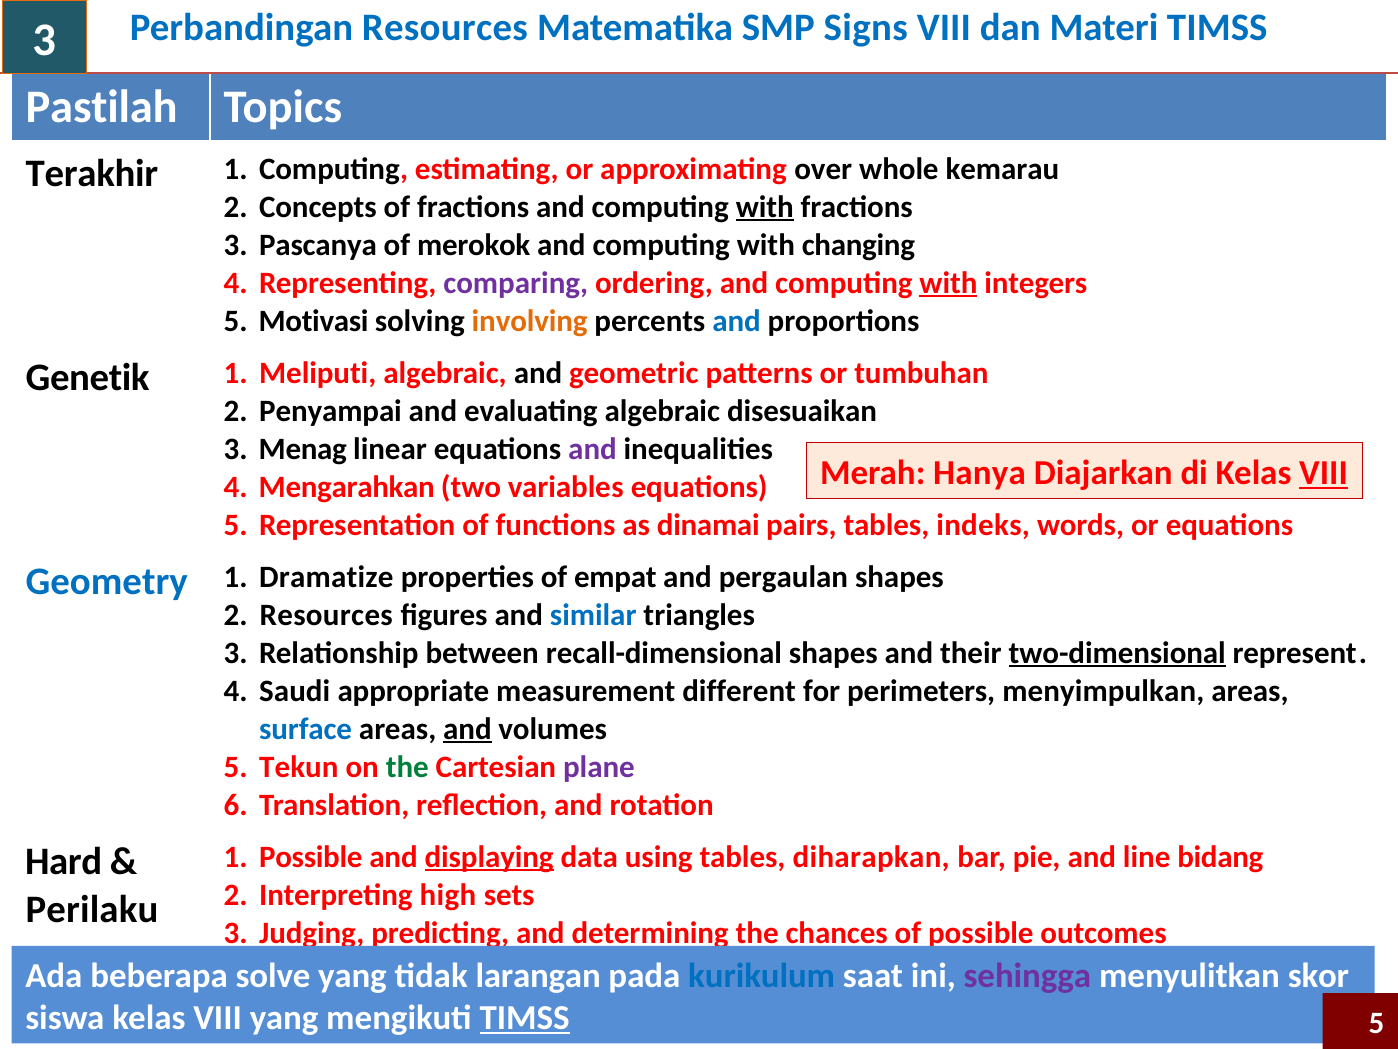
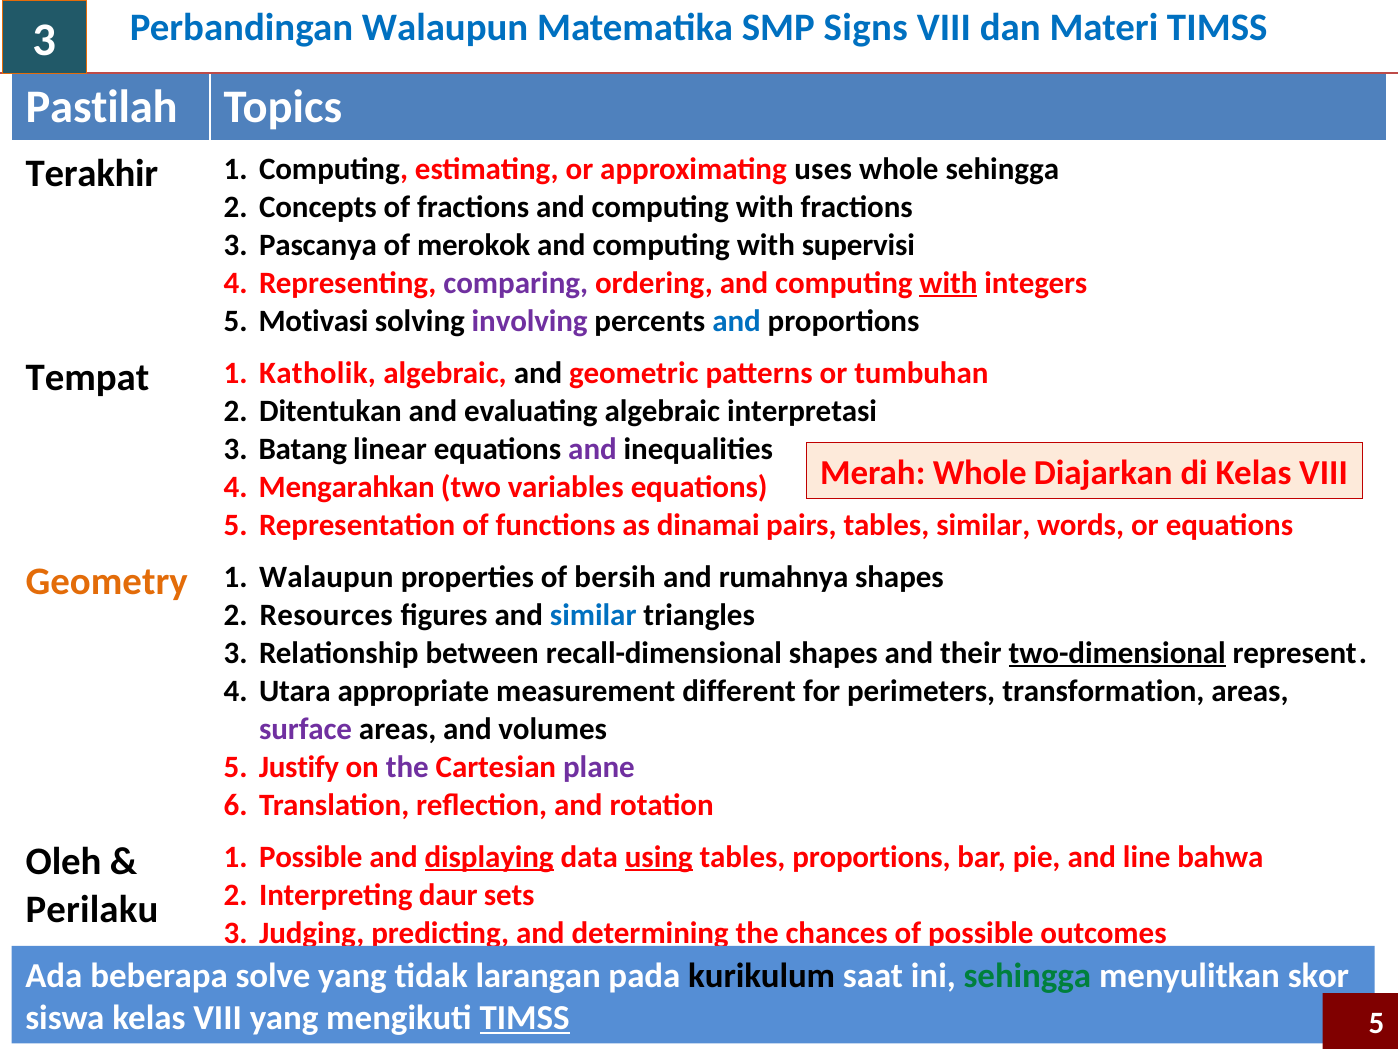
Perbandingan Resources: Resources -> Walaupun
over: over -> uses
whole kemarau: kemarau -> sehingga
with at (765, 207) underline: present -> none
changing: changing -> supervisi
involving colour: orange -> purple
Genetik: Genetik -> Tempat
Meliputi: Meliputi -> Katholik
Penyampai: Penyampai -> Ditentukan
disesuaikan: disesuaikan -> interpretasi
Menag: Menag -> Batang
Merah Hanya: Hanya -> Whole
VIII at (1324, 473) underline: present -> none
tables indeks: indeks -> similar
Geometry colour: blue -> orange
Dramatize at (326, 577): Dramatize -> Walaupun
empat: empat -> bersih
pergaulan: pergaulan -> rumahnya
Saudi: Saudi -> Utara
menyimpulkan: menyimpulkan -> transformation
surface colour: blue -> purple
and at (467, 728) underline: present -> none
Tekun: Tekun -> Justify
the at (407, 766) colour: green -> purple
using underline: none -> present
tables diharapkan: diharapkan -> proportions
bidang: bidang -> bahwa
Hard: Hard -> Oleh
high: high -> daur
kurikulum colour: blue -> black
sehingga at (1027, 976) colour: purple -> green
